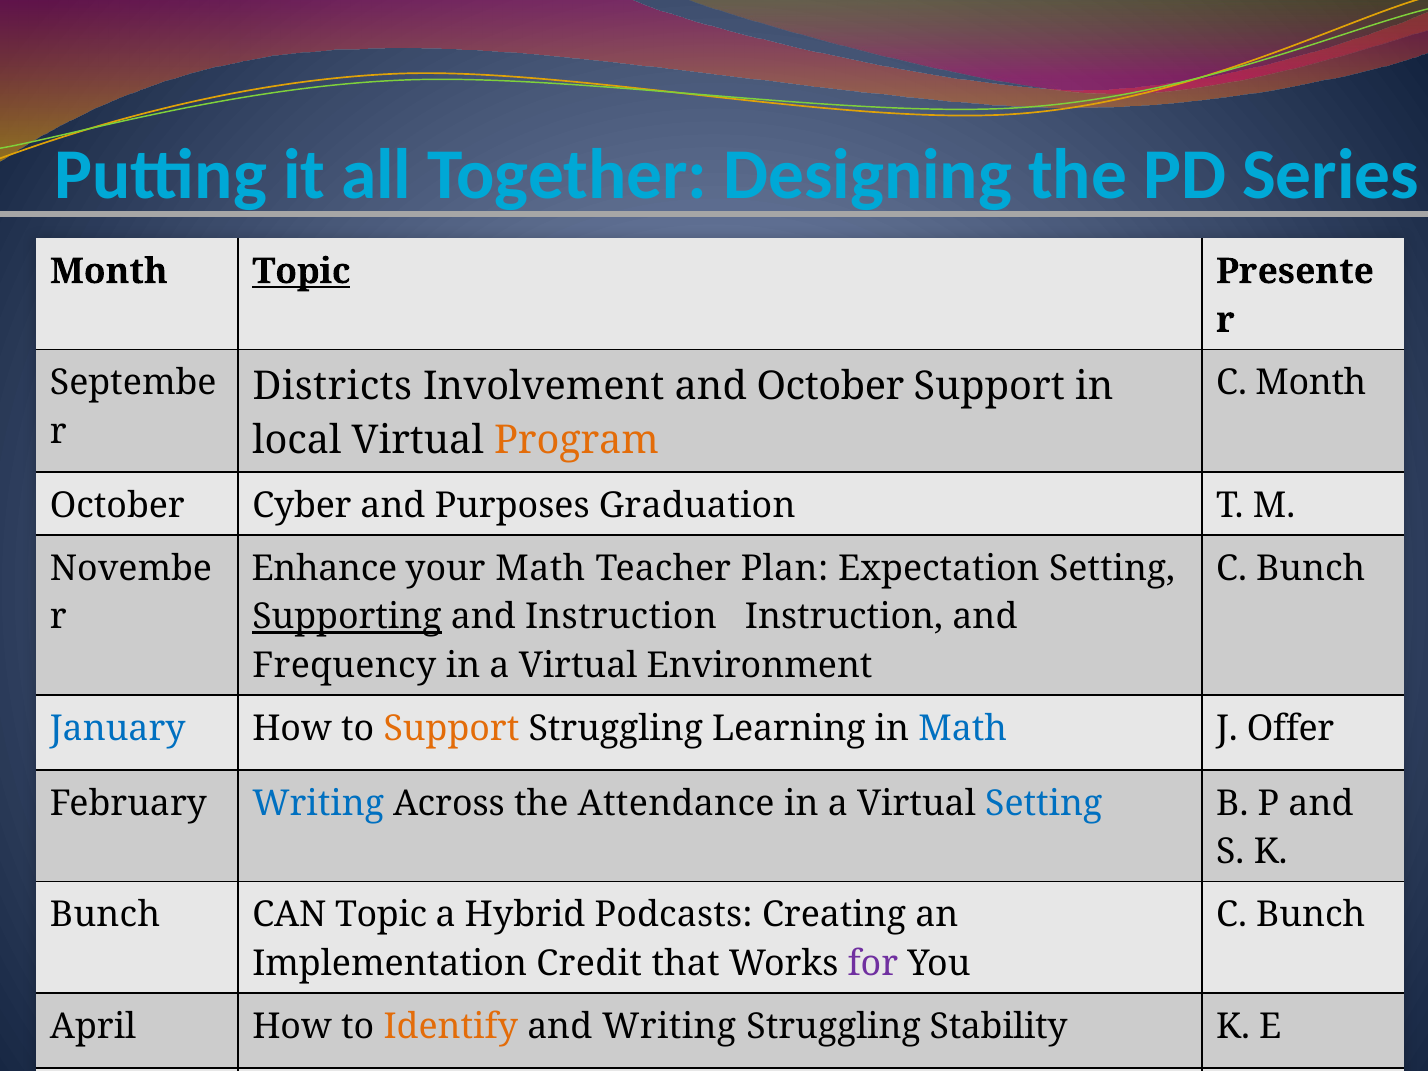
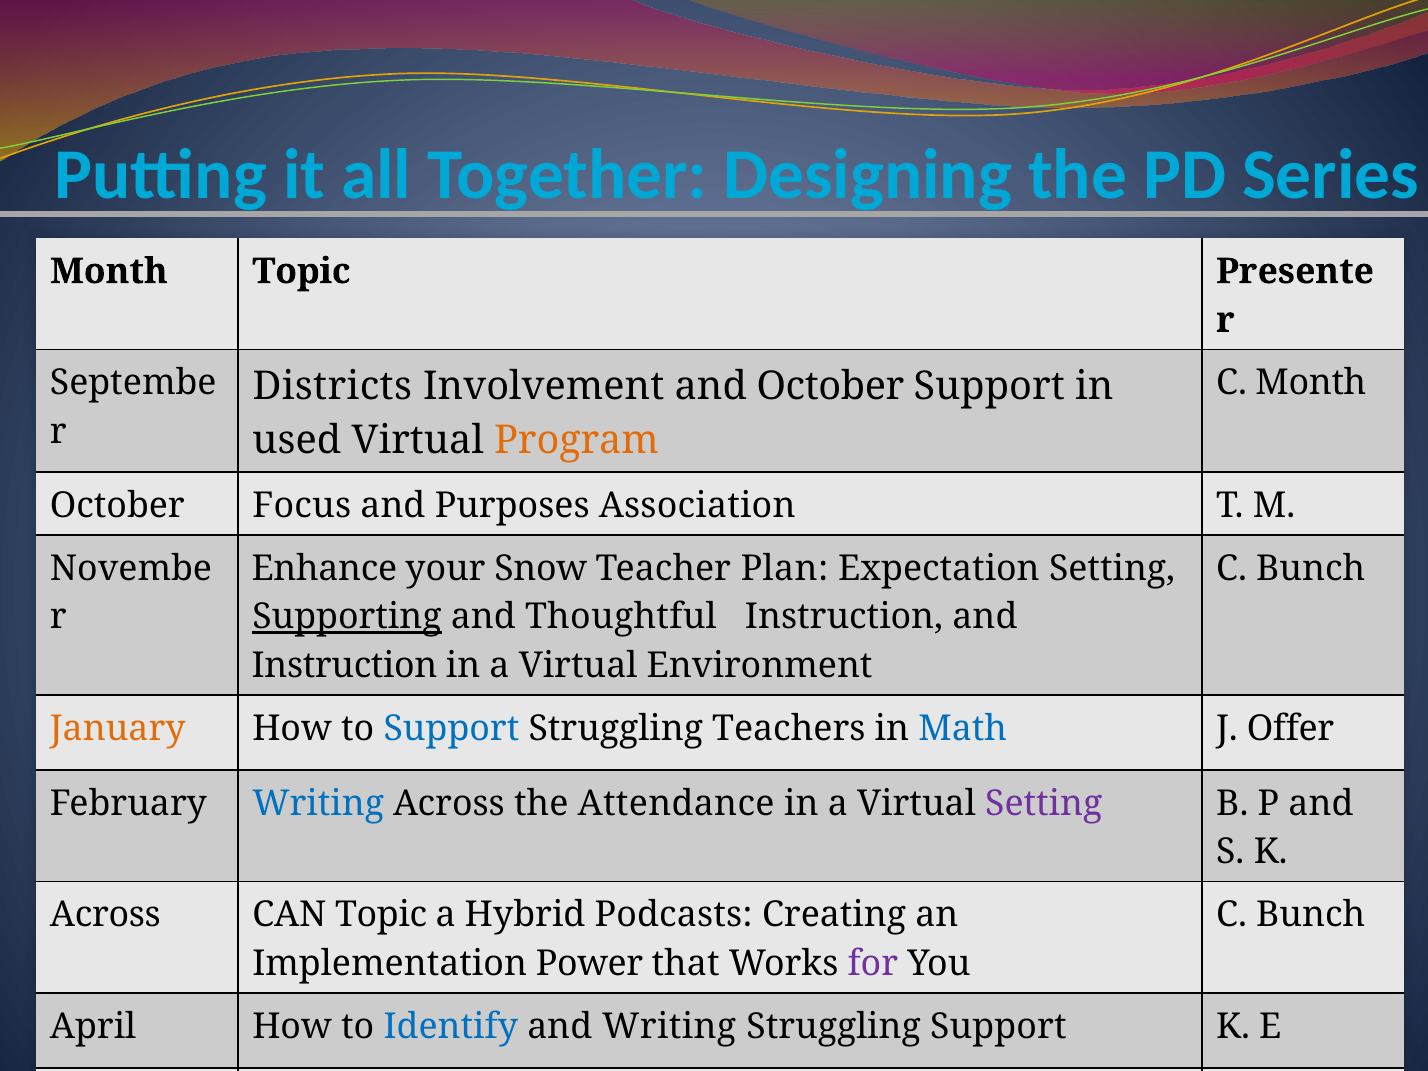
Topic at (301, 271) underline: present -> none
local: local -> used
Cyber: Cyber -> Focus
Graduation: Graduation -> Association
your Math: Math -> Snow
and Instruction: Instruction -> Thoughtful
Frequency at (344, 666): Frequency -> Instruction
January colour: blue -> orange
Support at (451, 729) colour: orange -> blue
Learning: Learning -> Teachers
Setting at (1044, 803) colour: blue -> purple
Bunch at (105, 915): Bunch -> Across
Credit: Credit -> Power
Identify colour: orange -> blue
Struggling Stability: Stability -> Support
